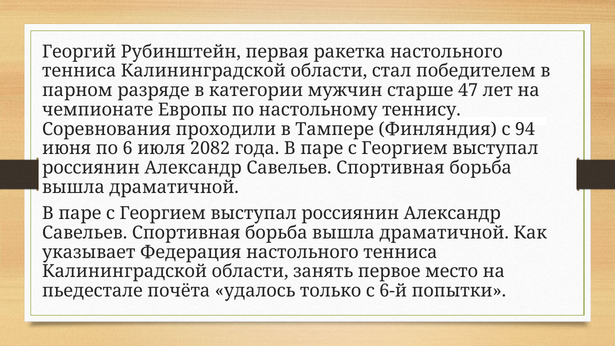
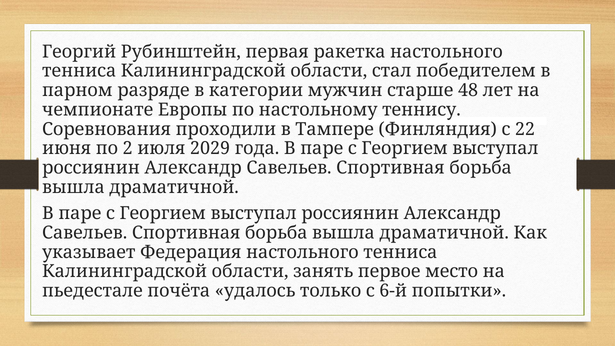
47: 47 -> 48
94: 94 -> 22
6: 6 -> 2
2082: 2082 -> 2029
